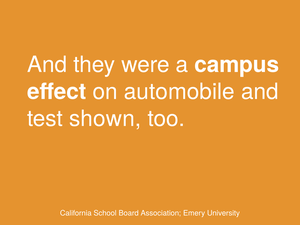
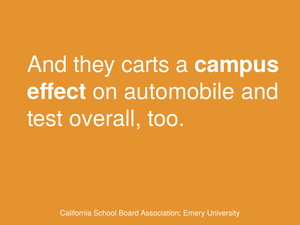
were: were -> carts
shown: shown -> overall
